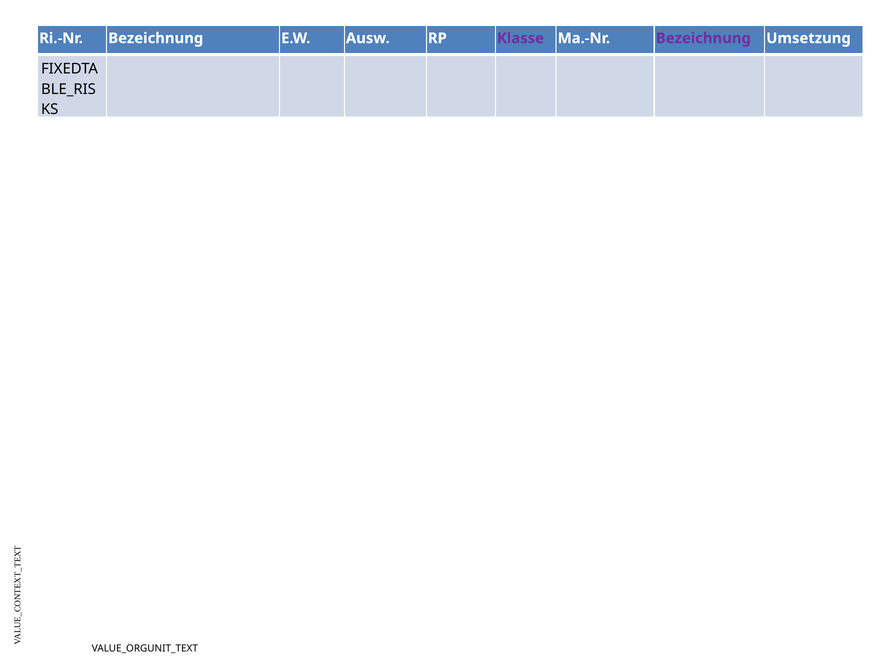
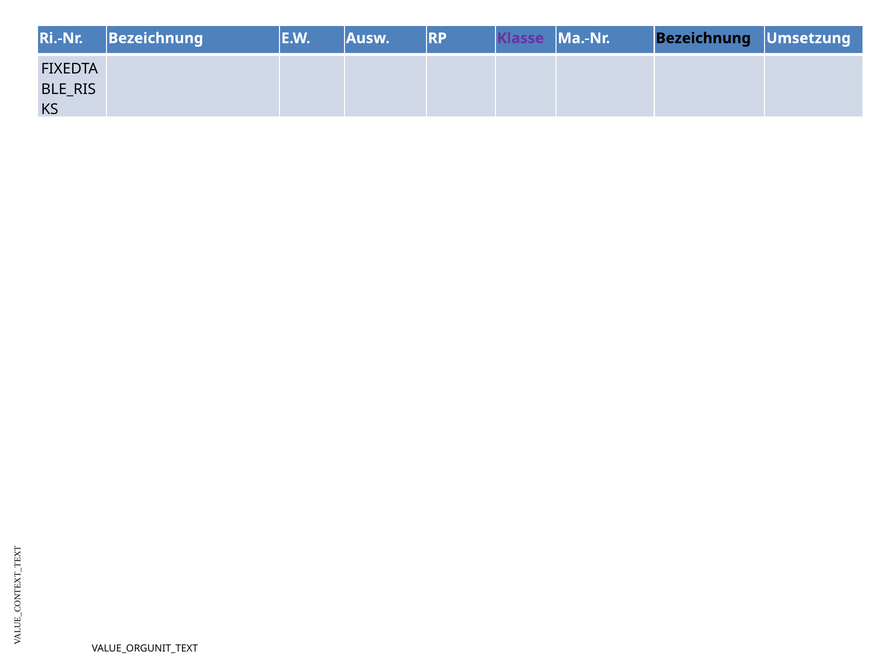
Bezeichnung at (703, 38) colour: purple -> black
